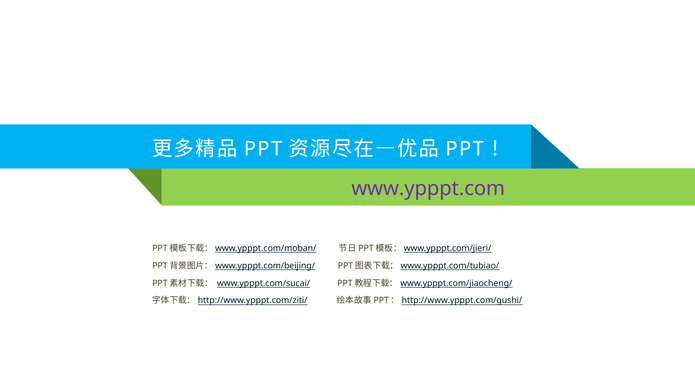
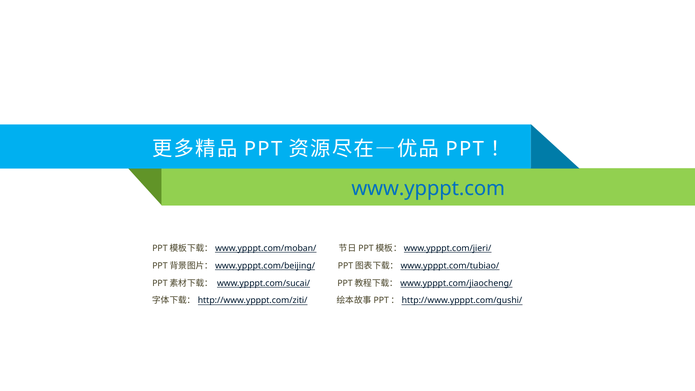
www.ypppt.com colour: purple -> blue
